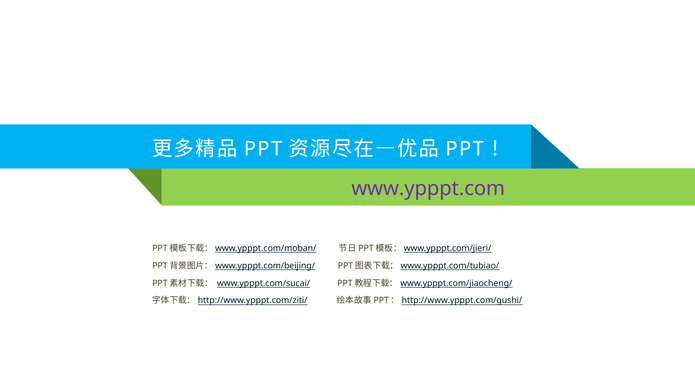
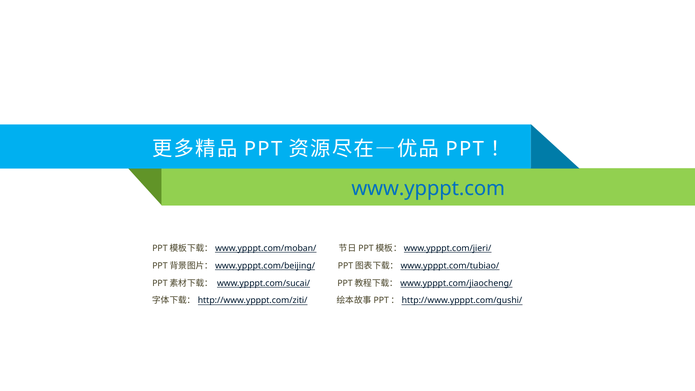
www.ypppt.com colour: purple -> blue
